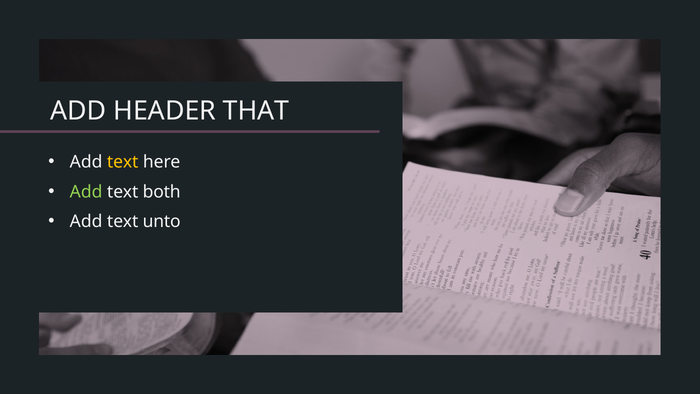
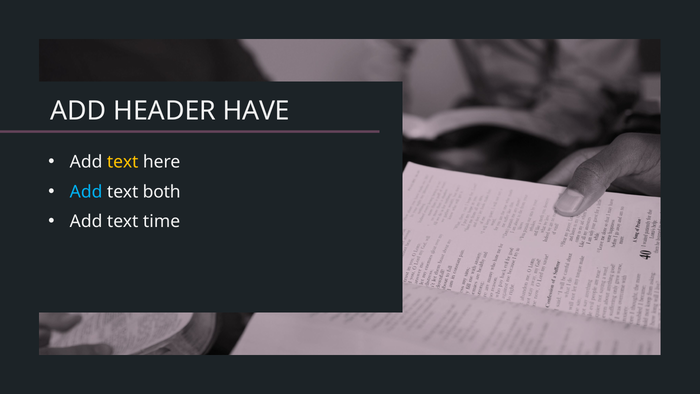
THAT: THAT -> HAVE
Add at (86, 192) colour: light green -> light blue
unto: unto -> time
